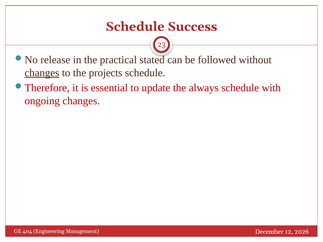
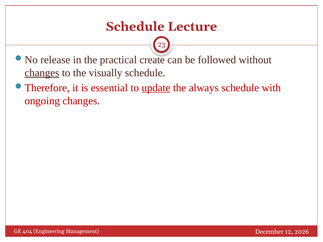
Success: Success -> Lecture
stated: stated -> create
projects: projects -> visually
update underline: none -> present
